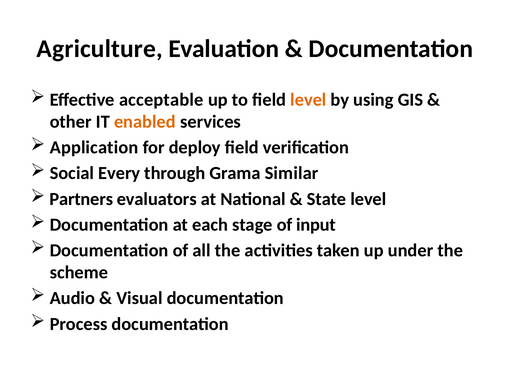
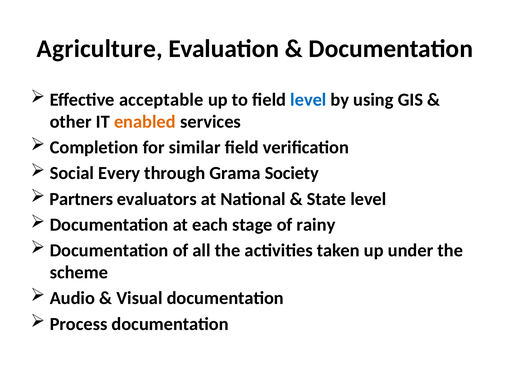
level at (308, 100) colour: orange -> blue
Application: Application -> Completion
deploy: deploy -> similar
Similar: Similar -> Society
input: input -> rainy
